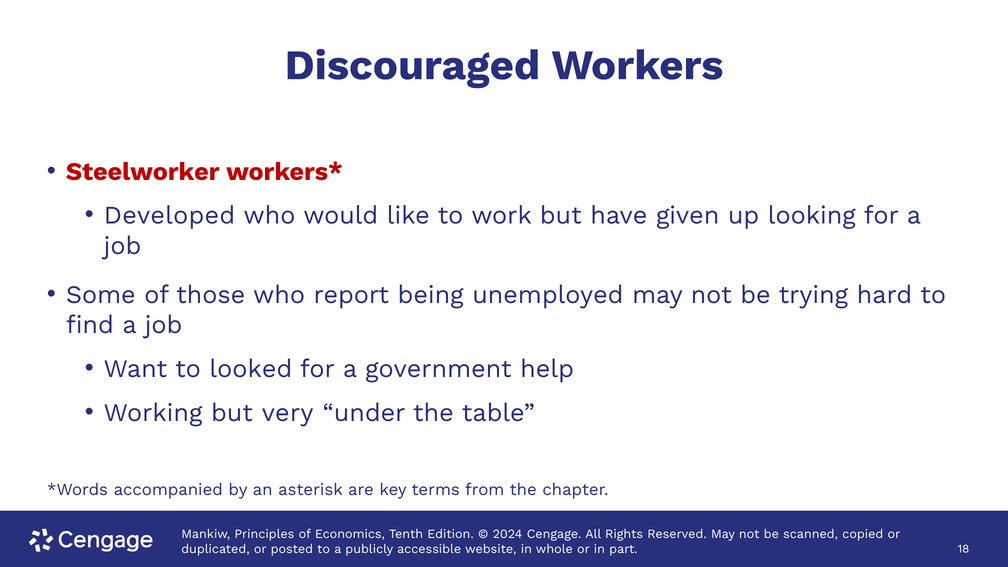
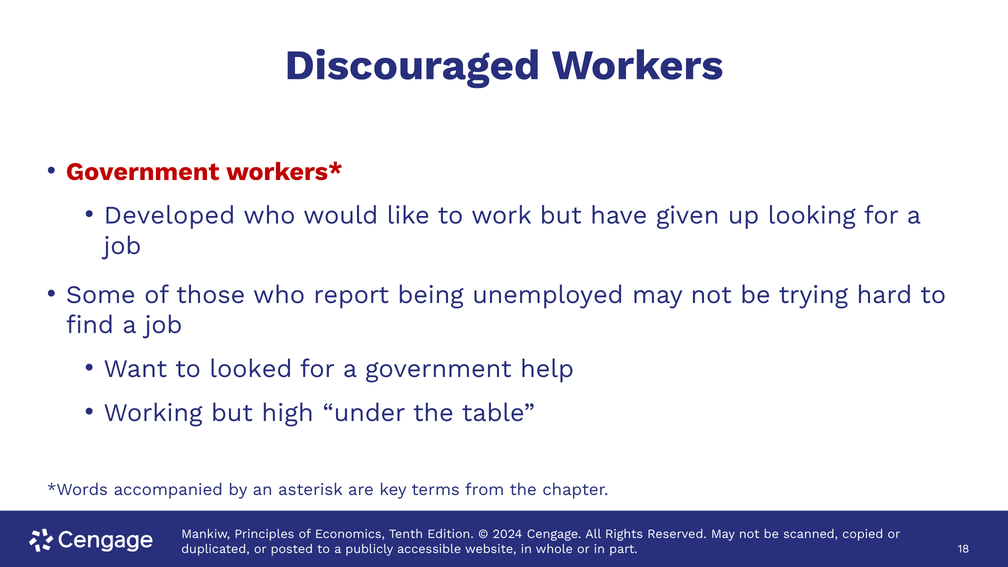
Steelworker at (143, 172): Steelworker -> Government
very: very -> high
